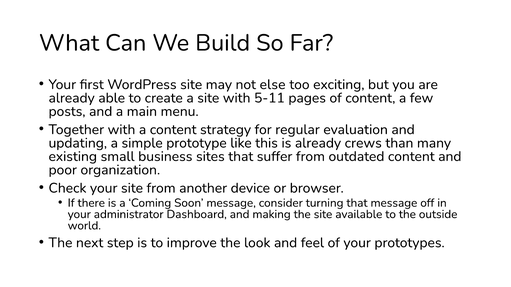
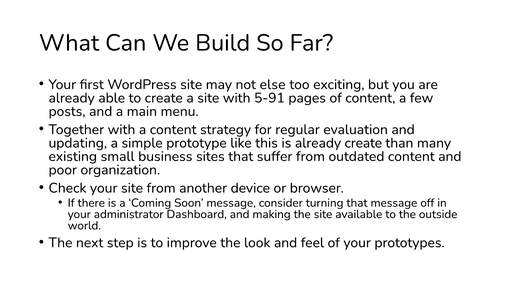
5-11: 5-11 -> 5-91
already crews: crews -> create
